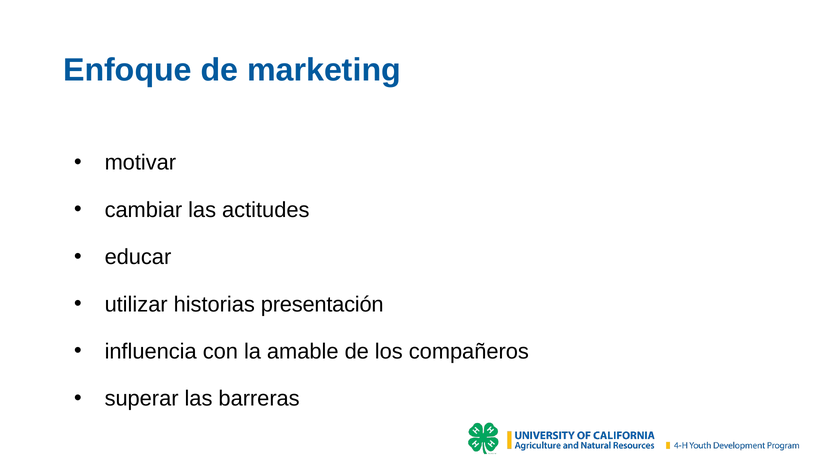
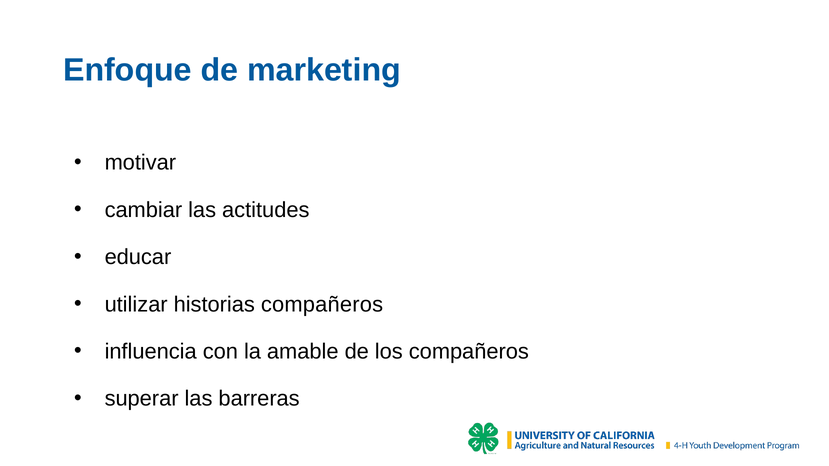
historias presentación: presentación -> compañeros
